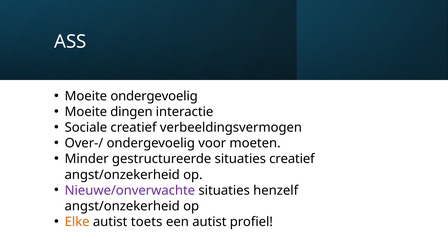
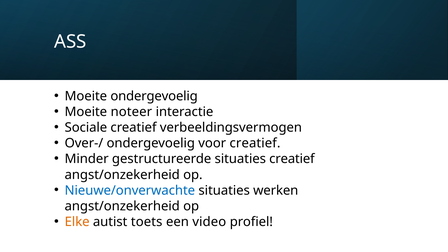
dingen: dingen -> noteer
voor moeten: moeten -> creatief
Nieuwe/onverwachte colour: purple -> blue
henzelf: henzelf -> werken
een autist: autist -> video
